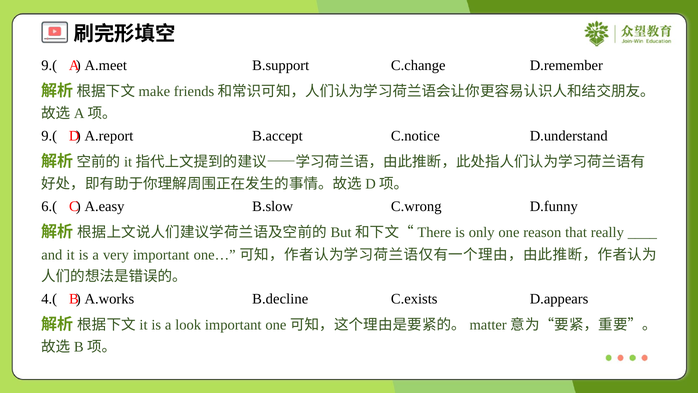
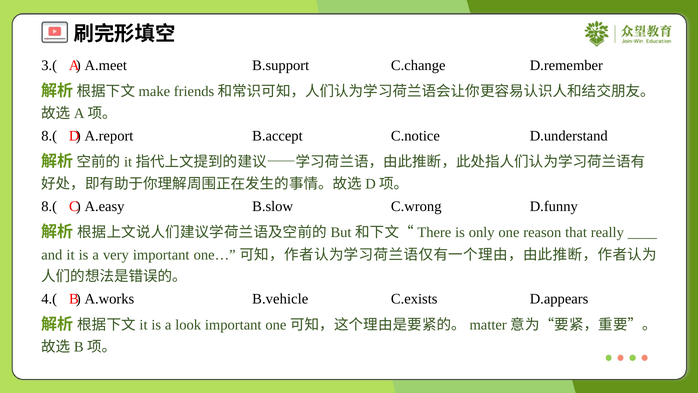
9.( at (49, 65): 9.( -> 3.(
9.( at (49, 136): 9.( -> 8.(
6.( at (49, 206): 6.( -> 8.(
B.decline: B.decline -> B.vehicle
